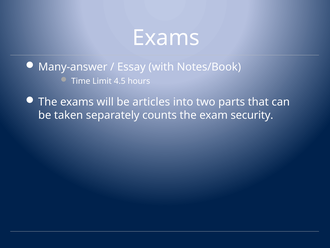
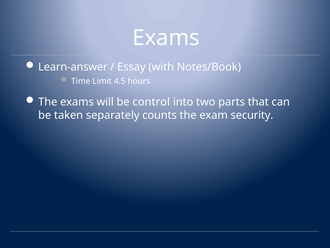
Many-answer: Many-answer -> Learn-answer
articles: articles -> control
